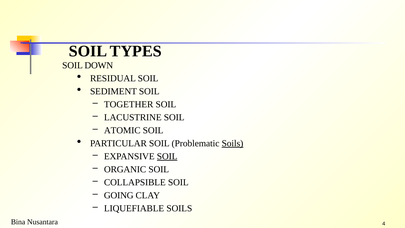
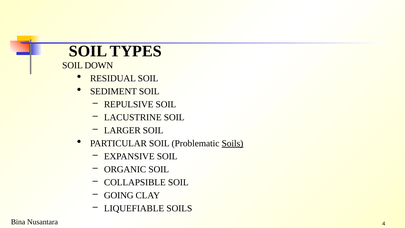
TOGETHER: TOGETHER -> REPULSIVE
ATOMIC: ATOMIC -> LARGER
SOIL at (167, 156) underline: present -> none
